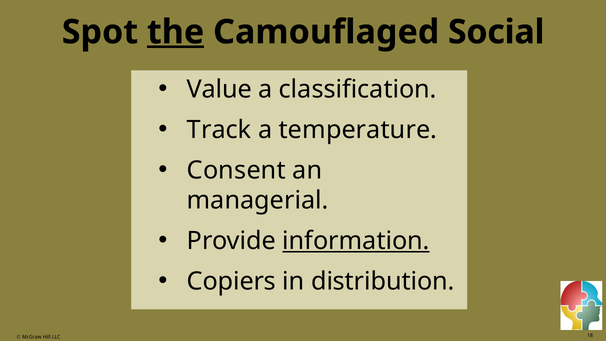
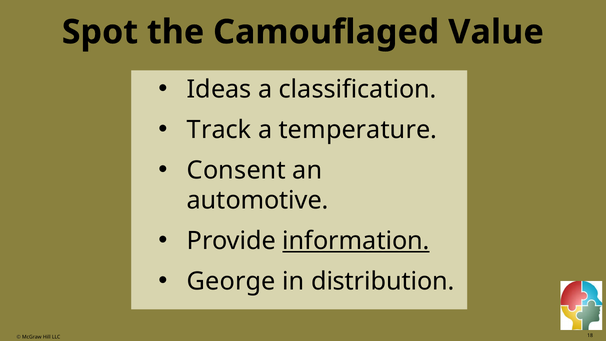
the underline: present -> none
Social: Social -> Value
Value: Value -> Ideas
managerial: managerial -> automotive
Copiers: Copiers -> George
